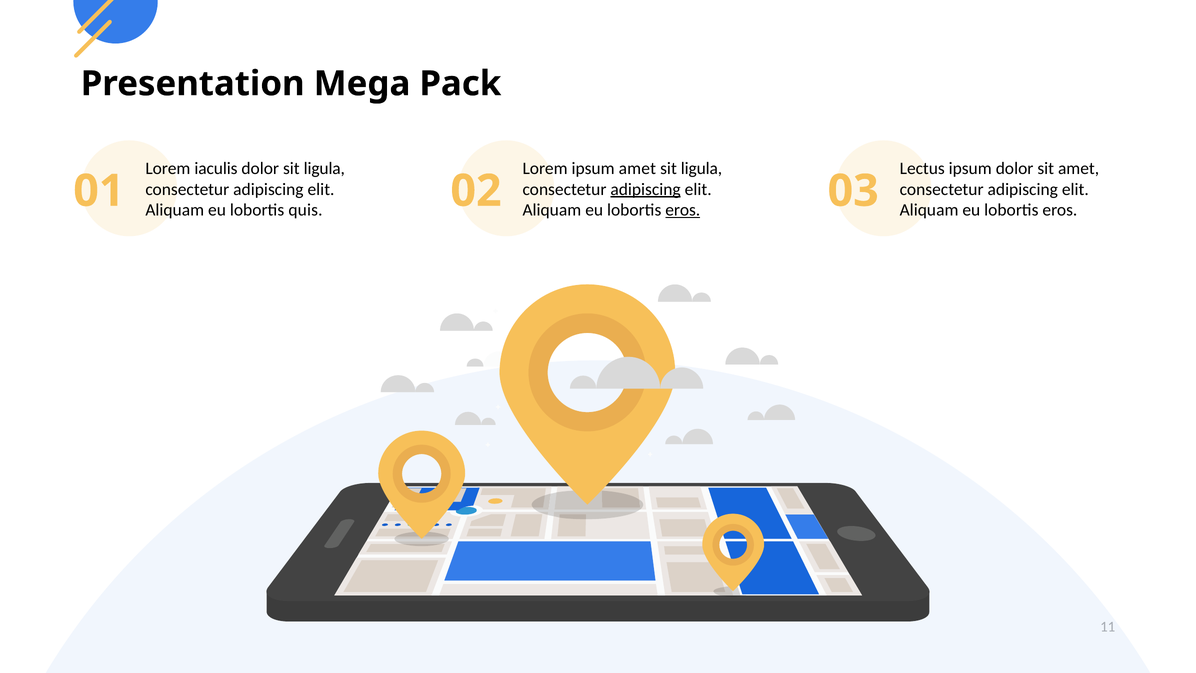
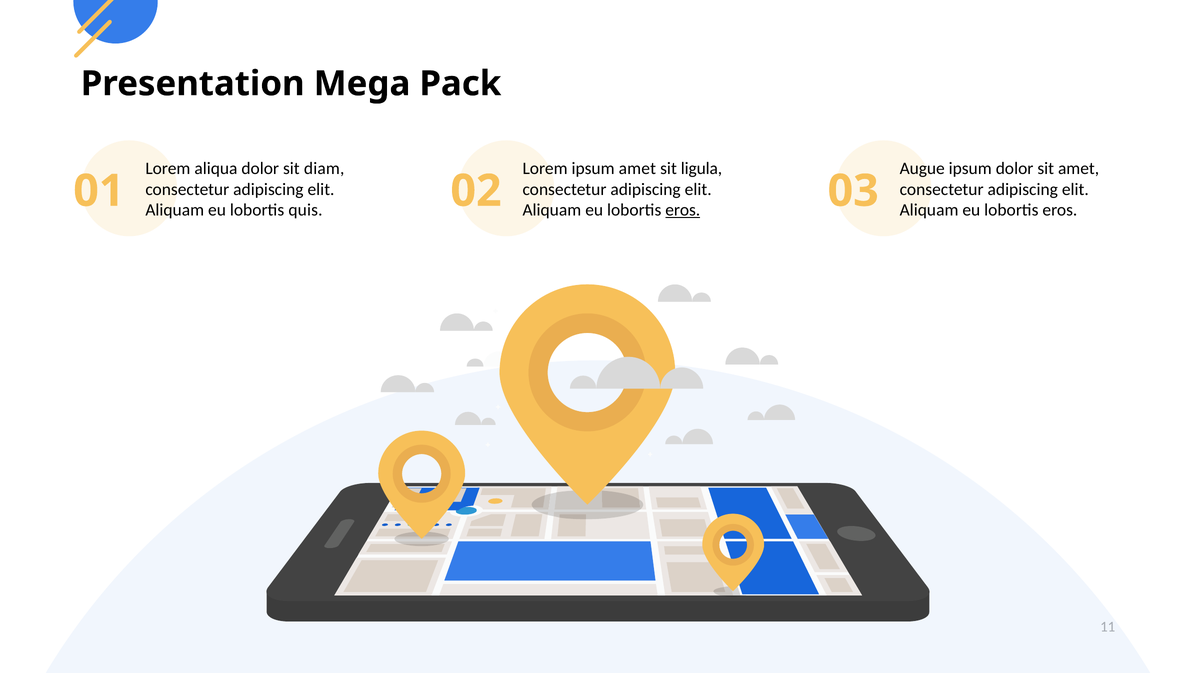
iaculis: iaculis -> aliqua
dolor sit ligula: ligula -> diam
Lectus: Lectus -> Augue
adipiscing at (646, 189) underline: present -> none
